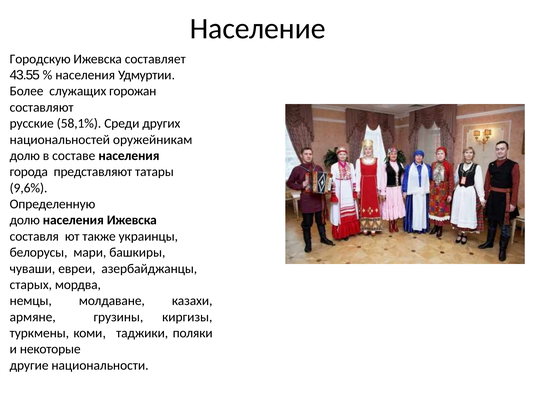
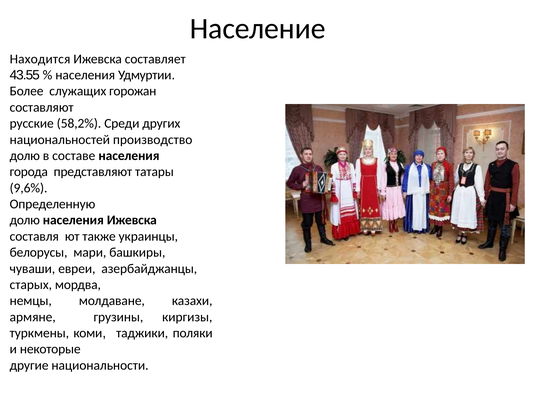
Городскую: Городскую -> Находится
58,1%: 58,1% -> 58,2%
оружейникам: оружейникам -> производство
